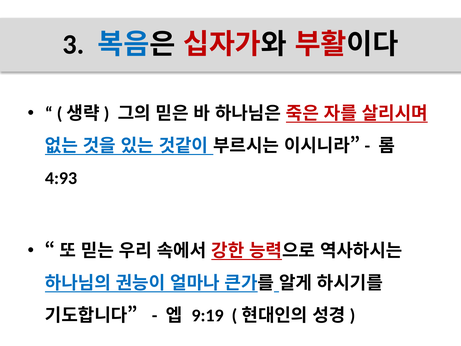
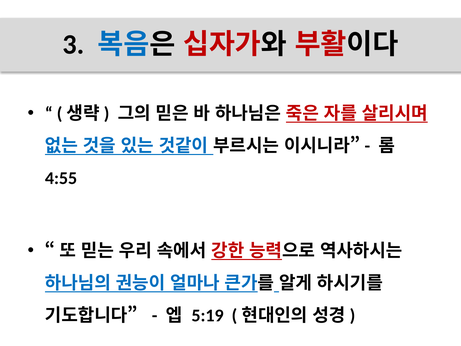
4:93: 4:93 -> 4:55
9:19: 9:19 -> 5:19
